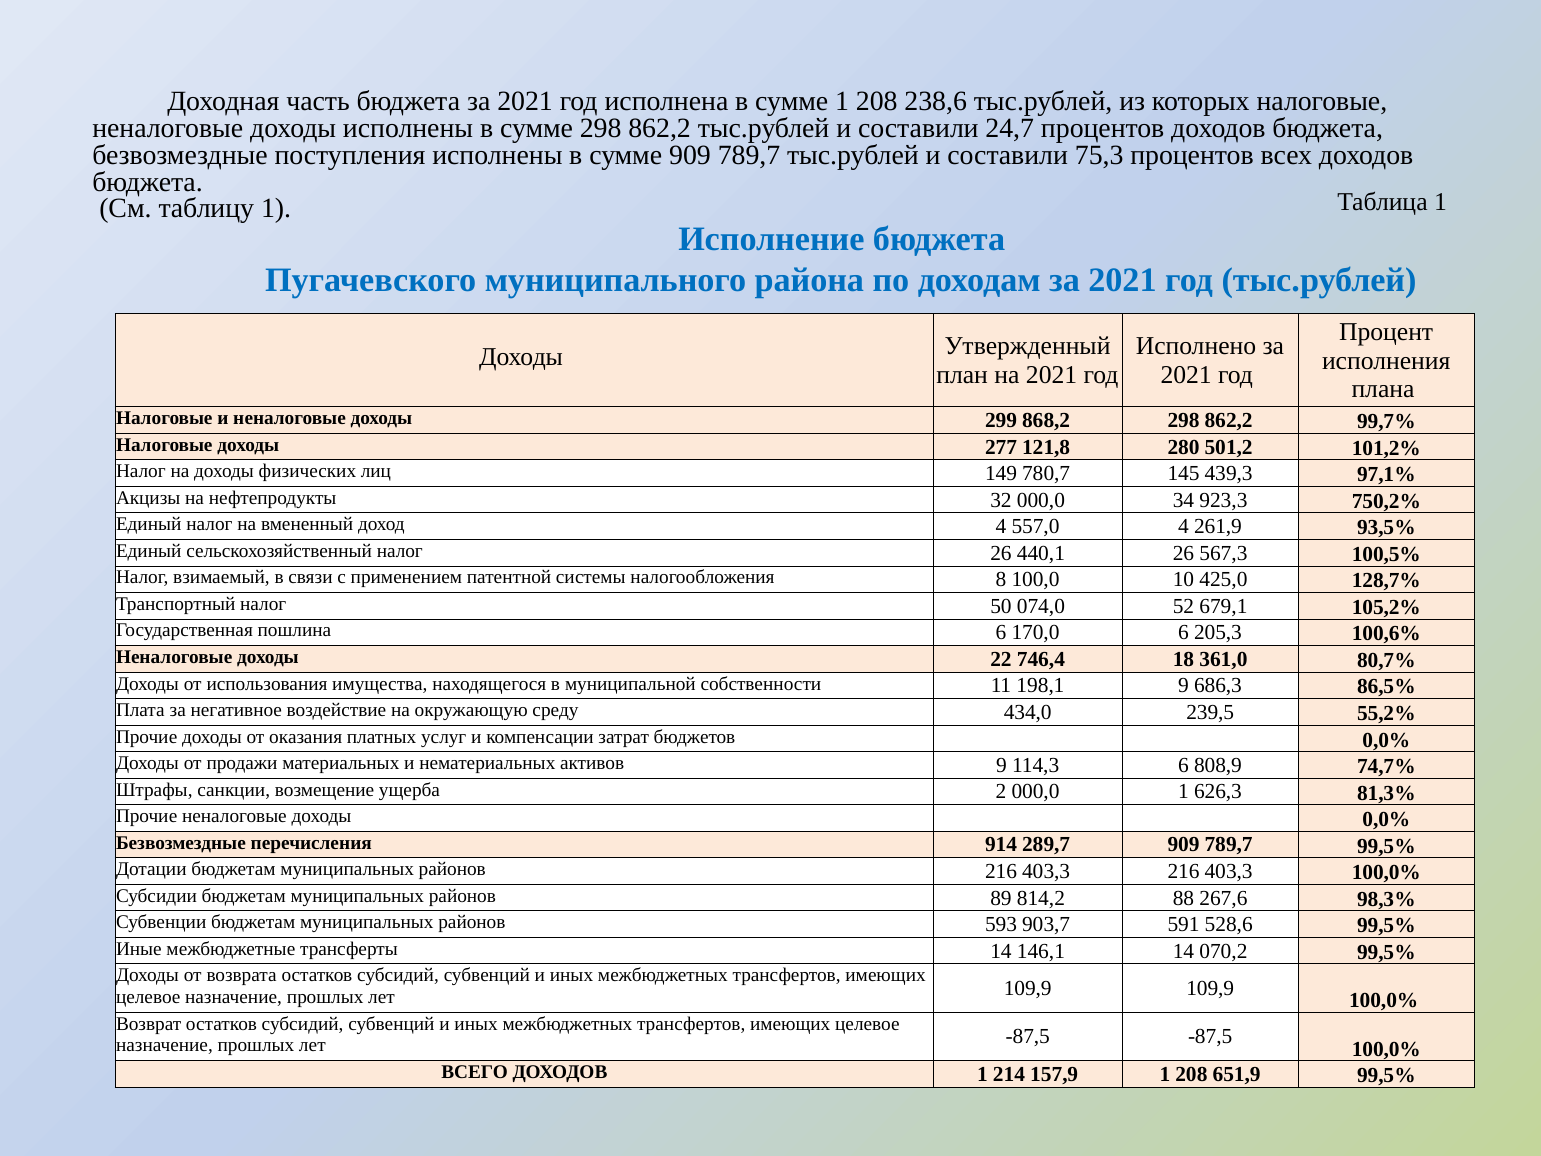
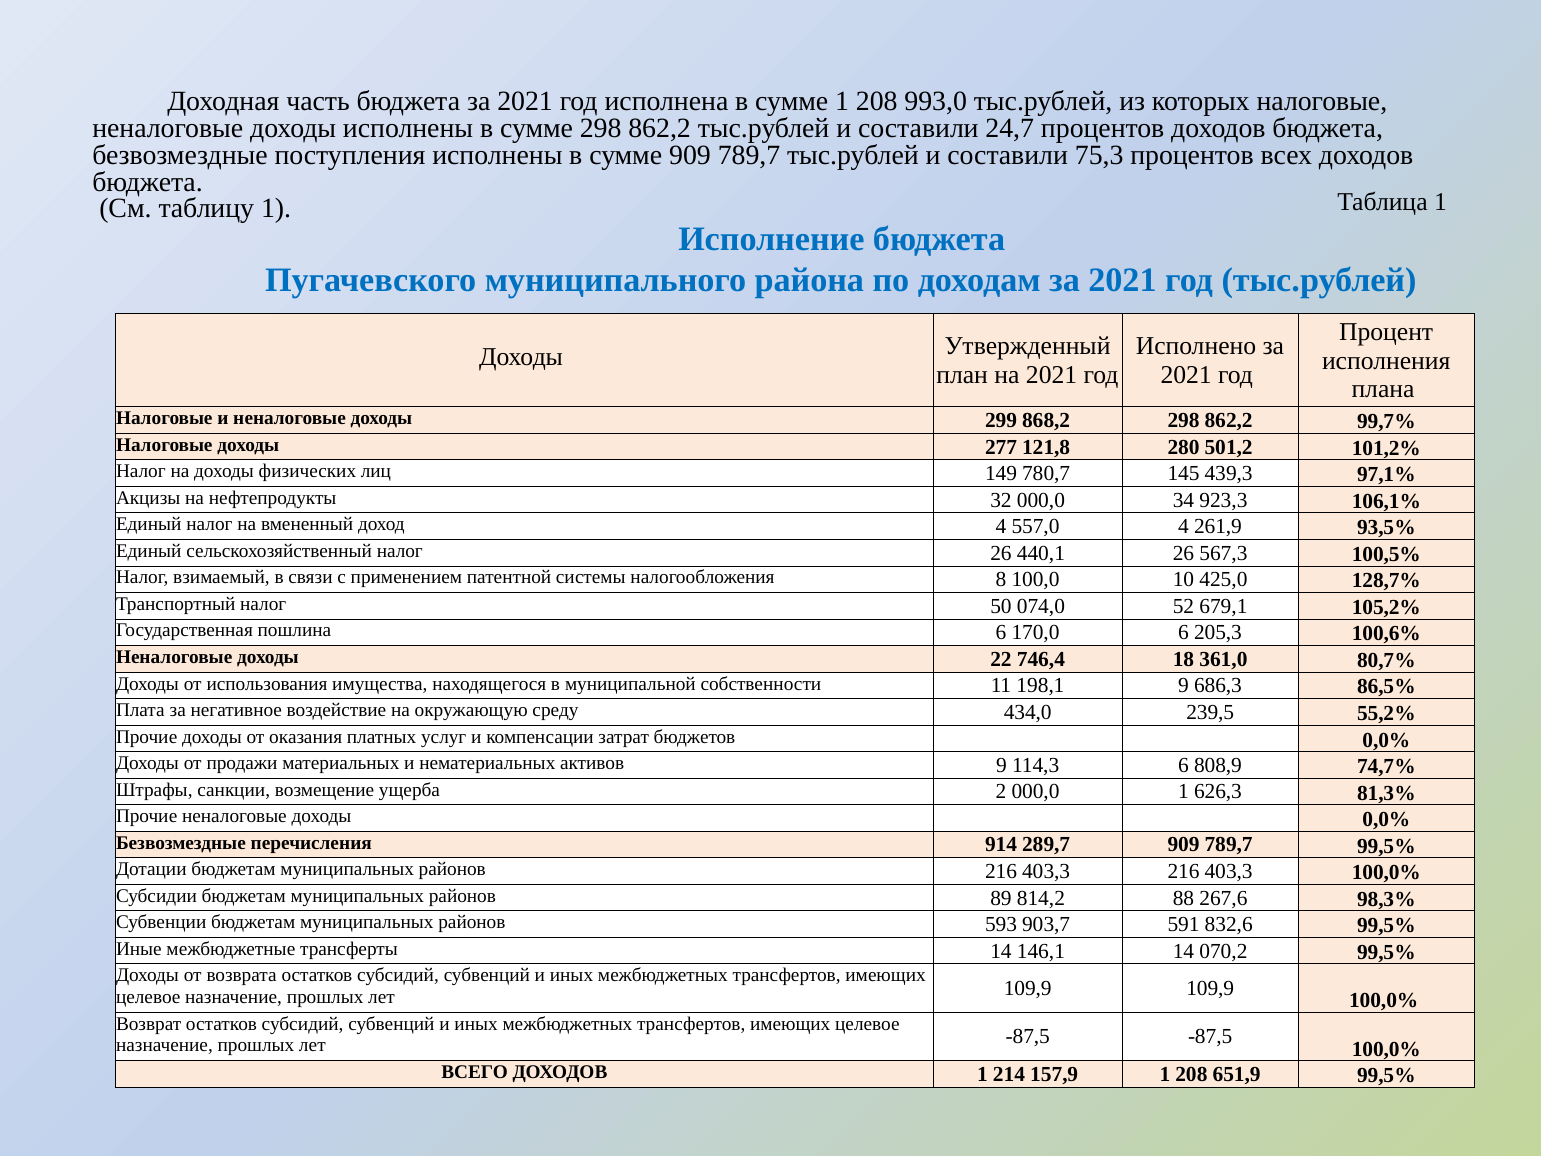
238,6: 238,6 -> 993,0
750,2%: 750,2% -> 106,1%
528,6: 528,6 -> 832,6
